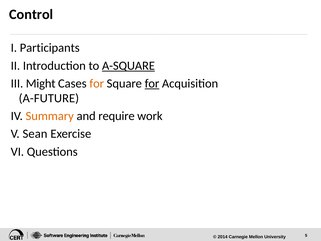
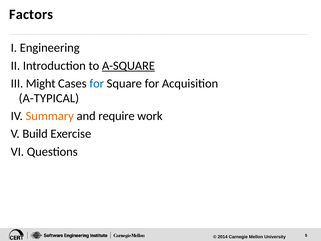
Control: Control -> Factors
Participants: Participants -> Engineering
for at (97, 83) colour: orange -> blue
for at (152, 83) underline: present -> none
A-FUTURE: A-FUTURE -> A-TYPICAL
Sean: Sean -> Build
